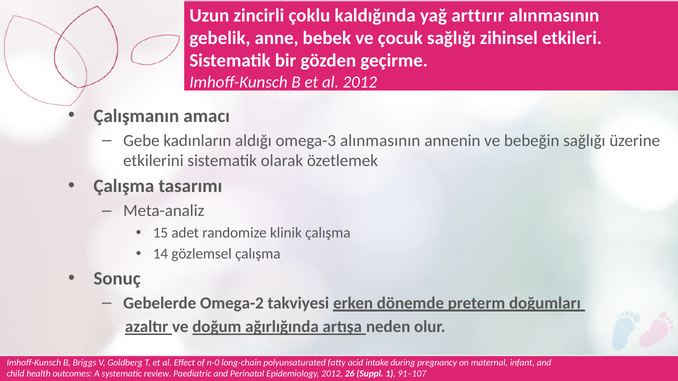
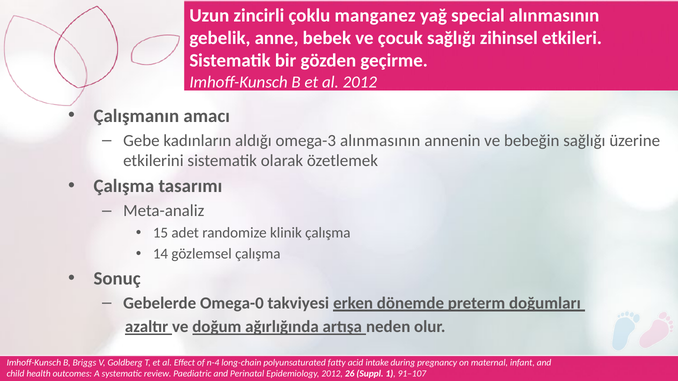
kaldığında: kaldığında -> manganez
arttırır: arttırır -> special
Omega-2: Omega-2 -> Omega-0
n-0: n-0 -> n-4
